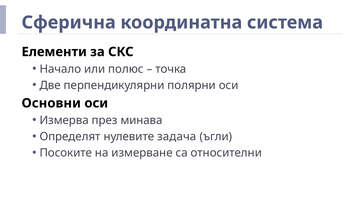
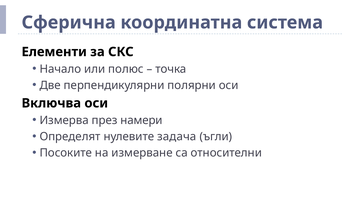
Основни: Основни -> Включва
минава: минава -> намери
